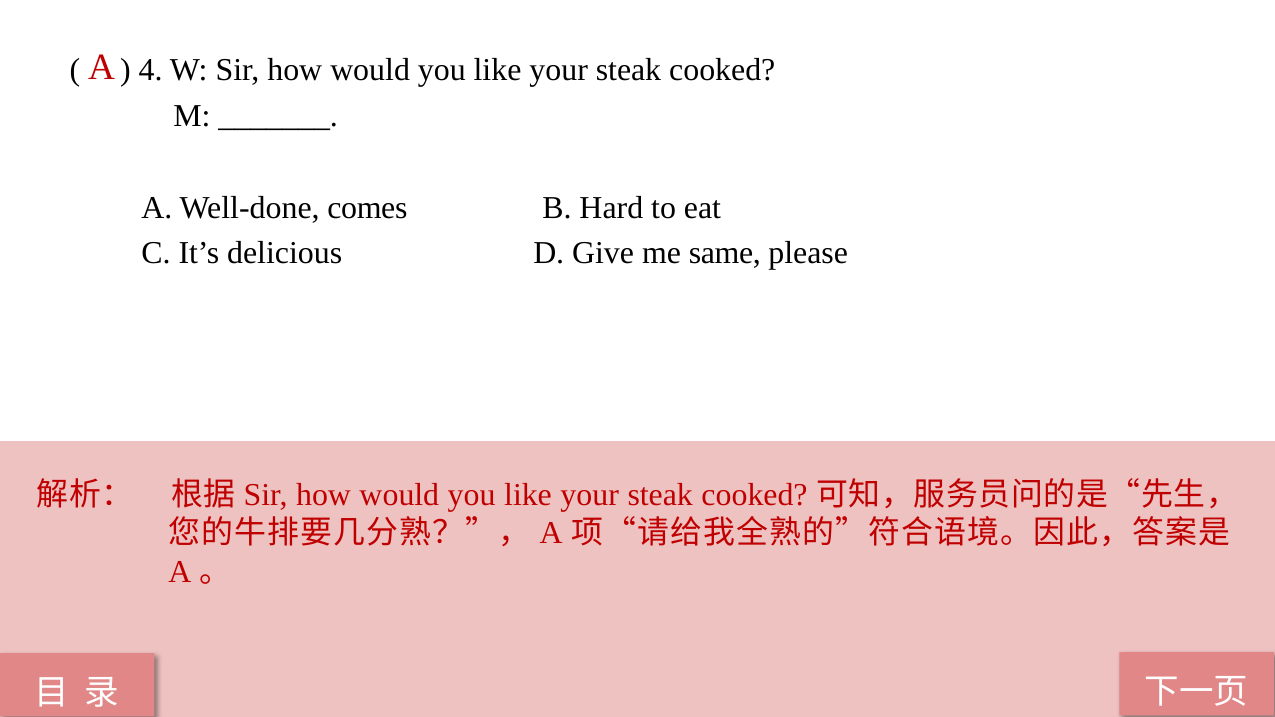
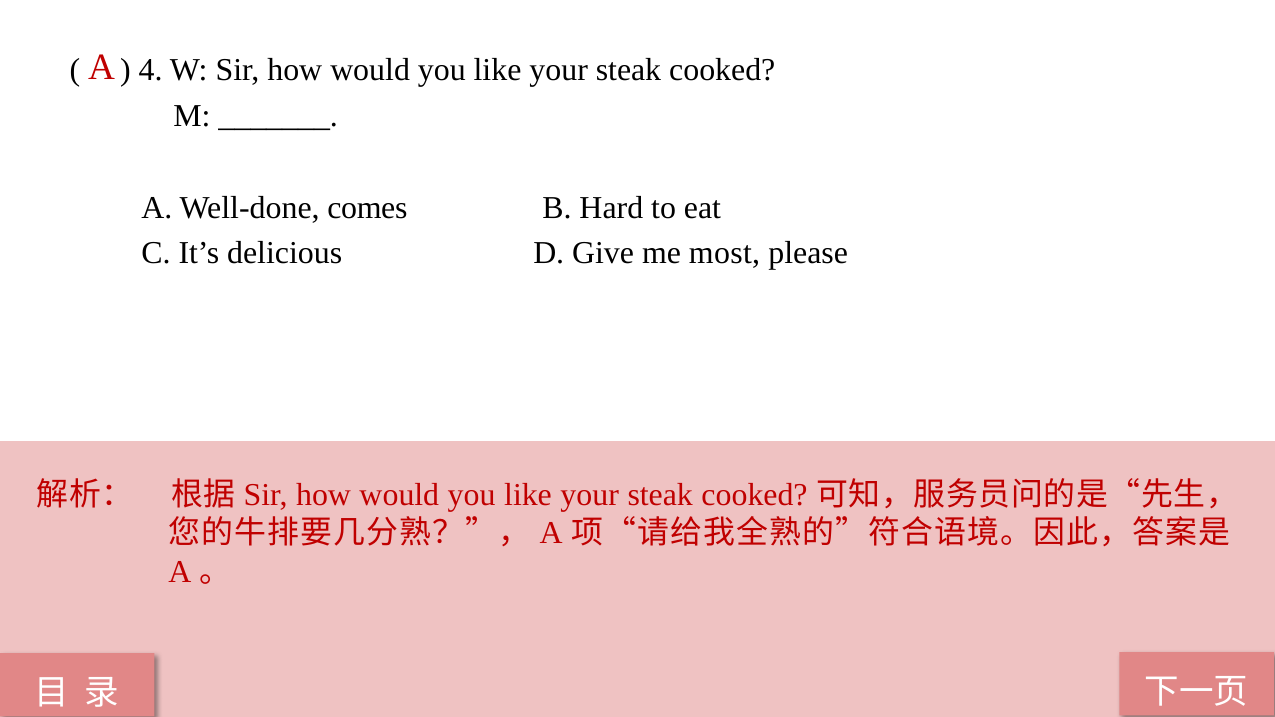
same: same -> most
